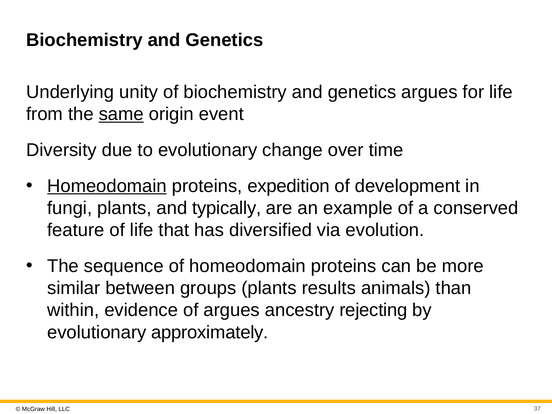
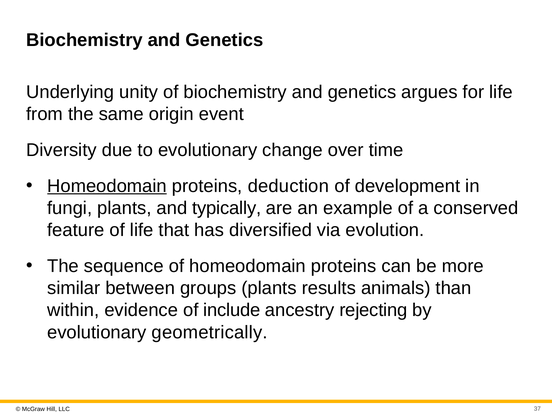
same underline: present -> none
expedition: expedition -> deduction
of argues: argues -> include
approximately: approximately -> geometrically
